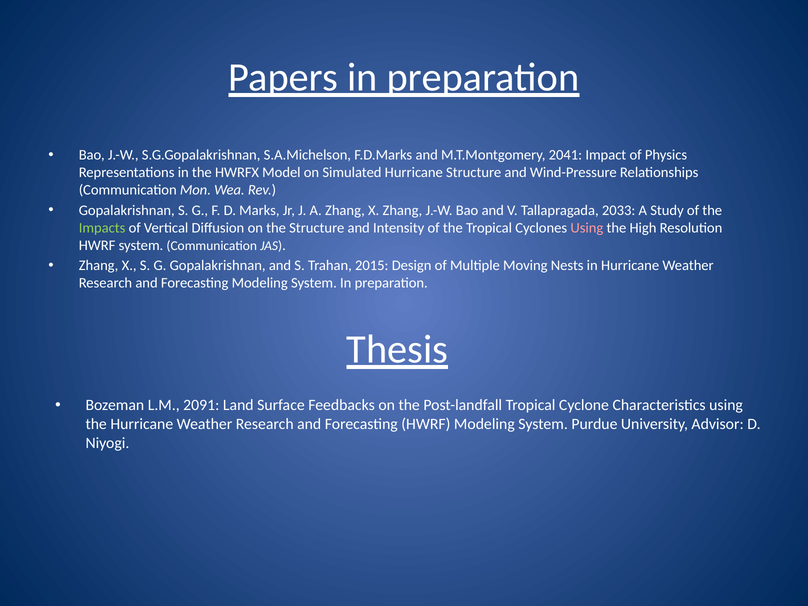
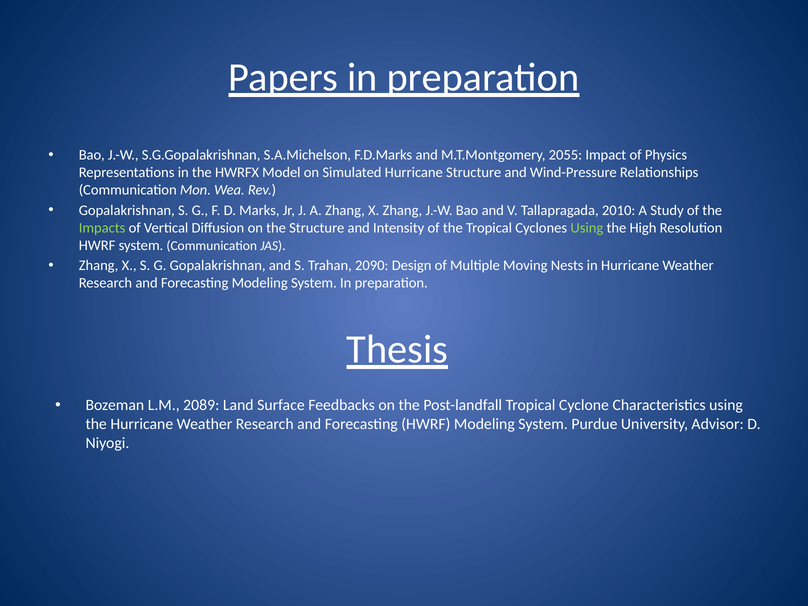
2041: 2041 -> 2055
2033: 2033 -> 2010
Using at (587, 228) colour: pink -> light green
2015: 2015 -> 2090
2091: 2091 -> 2089
